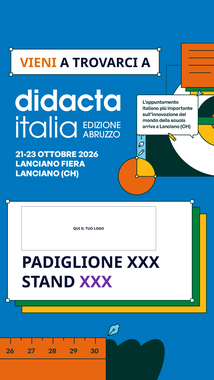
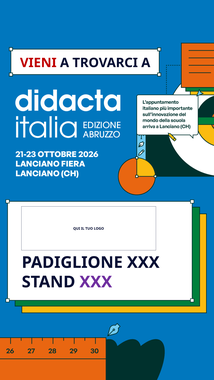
VIENI colour: orange -> red
